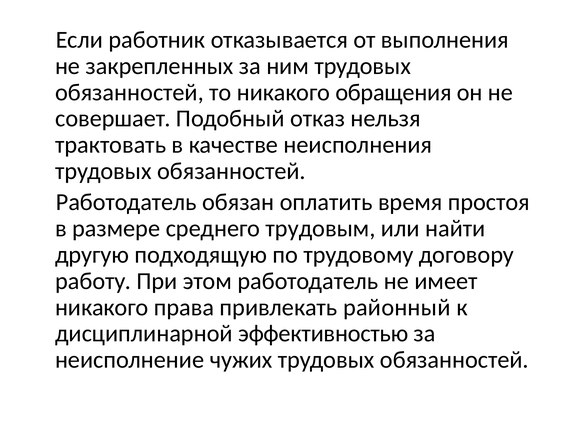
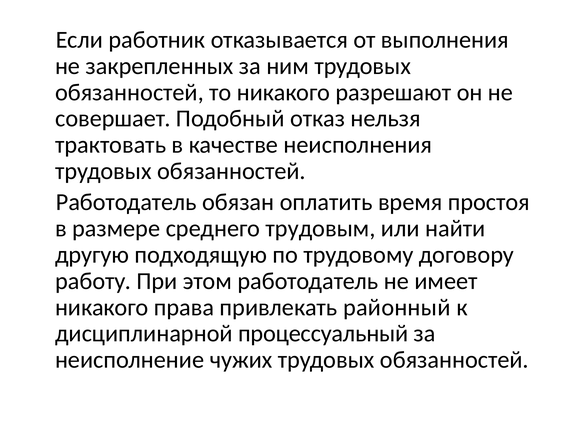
обращения: обращения -> разрешают
эффективностью: эффективностью -> процессуальный
